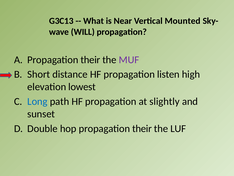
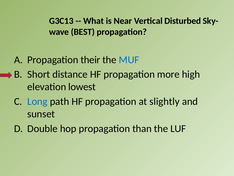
Mounted: Mounted -> Disturbed
WILL: WILL -> BEST
MUF colour: purple -> blue
listen: listen -> more
hop propagation their: their -> than
